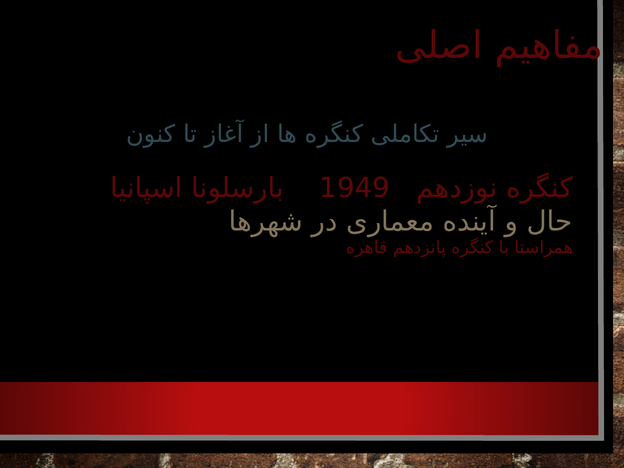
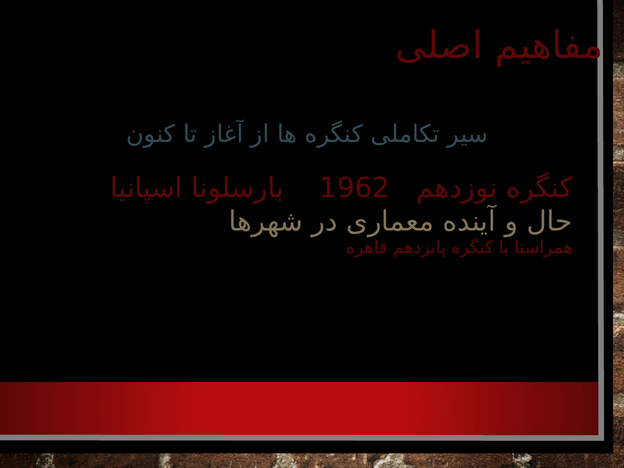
1949: 1949 -> 1962
